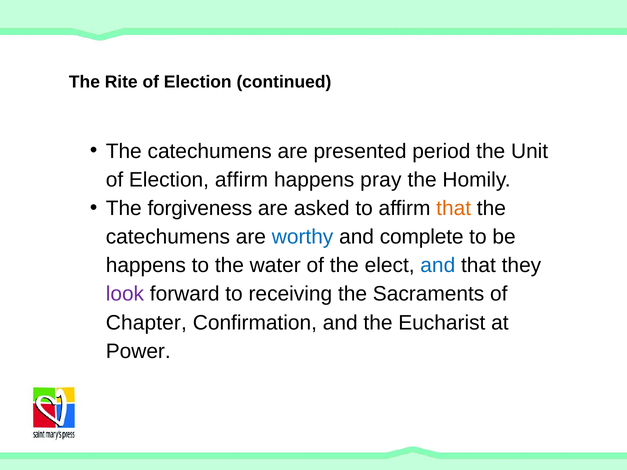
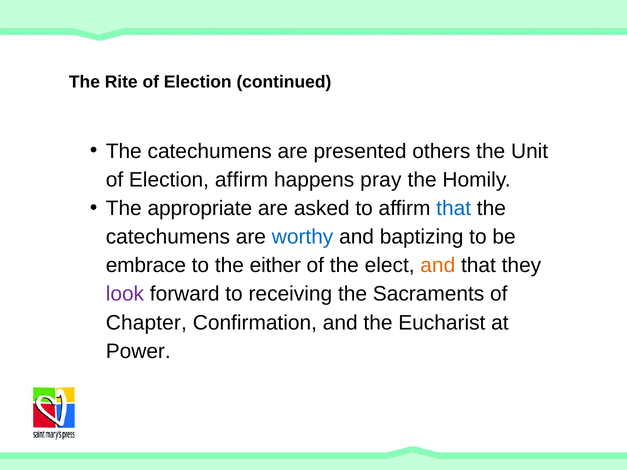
period: period -> others
forgiveness: forgiveness -> appropriate
that at (454, 208) colour: orange -> blue
complete: complete -> baptizing
happens at (146, 266): happens -> embrace
water: water -> either
and at (438, 266) colour: blue -> orange
